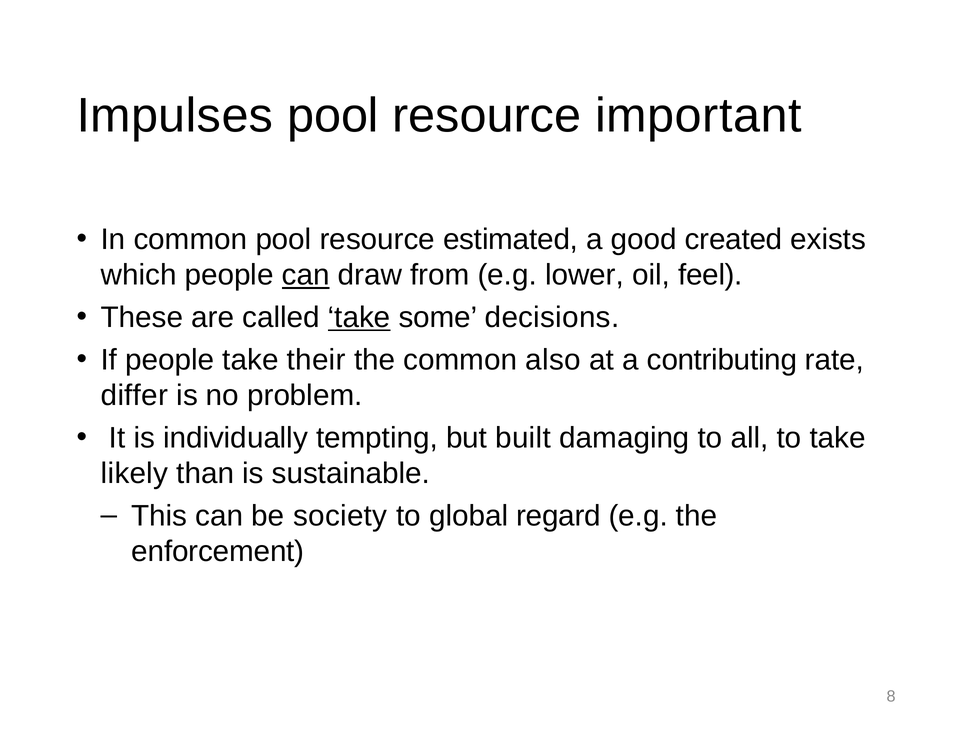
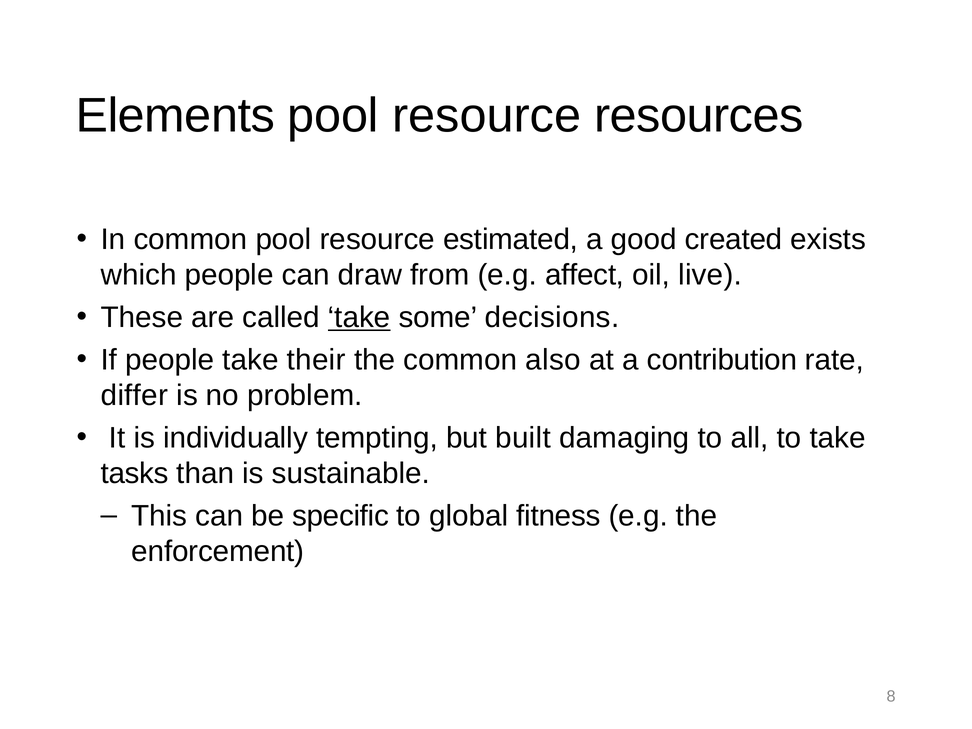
Impulses: Impulses -> Elements
important: important -> resources
can at (306, 275) underline: present -> none
lower: lower -> affect
feel: feel -> live
contributing: contributing -> contribution
likely: likely -> tasks
society: society -> specific
regard: regard -> fitness
